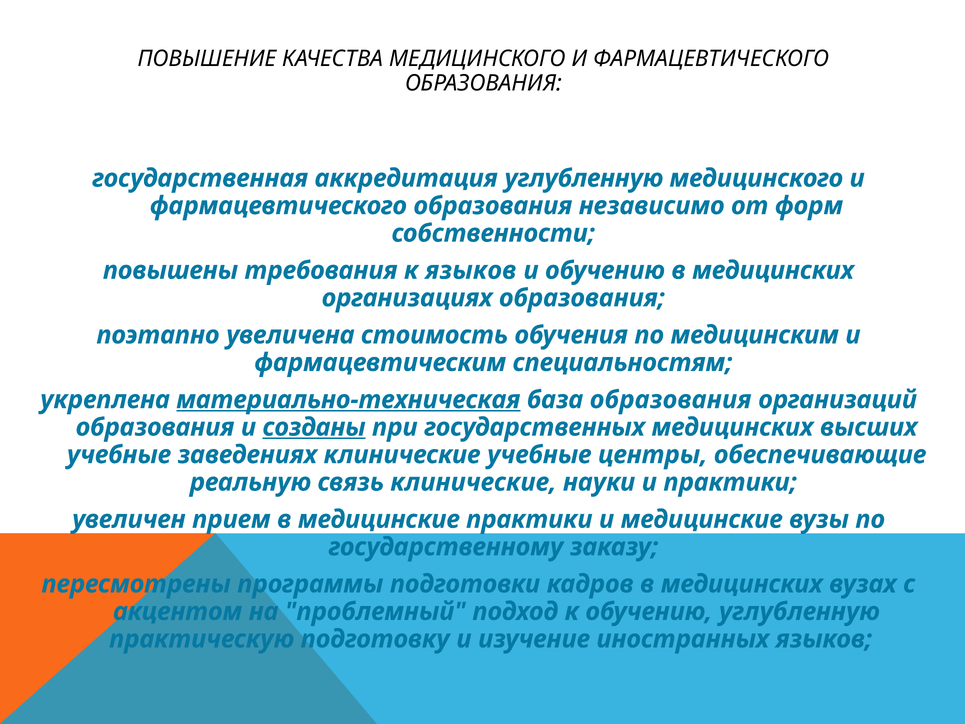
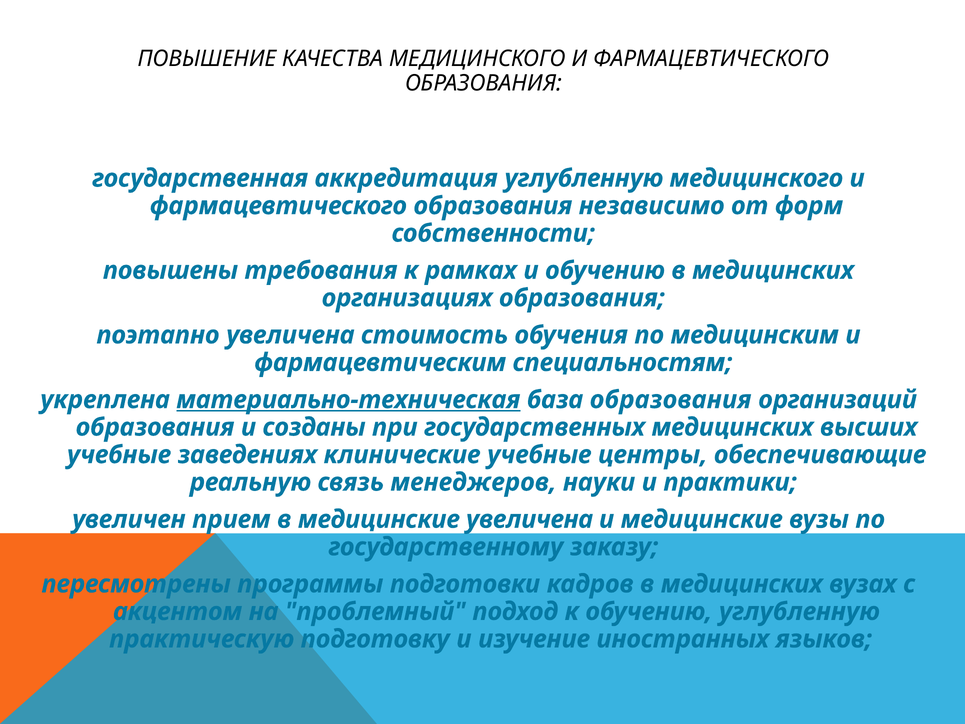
к языков: языков -> рамках
созданы underline: present -> none
связь клинические: клинические -> менеджеров
медицинские практики: практики -> увеличена
